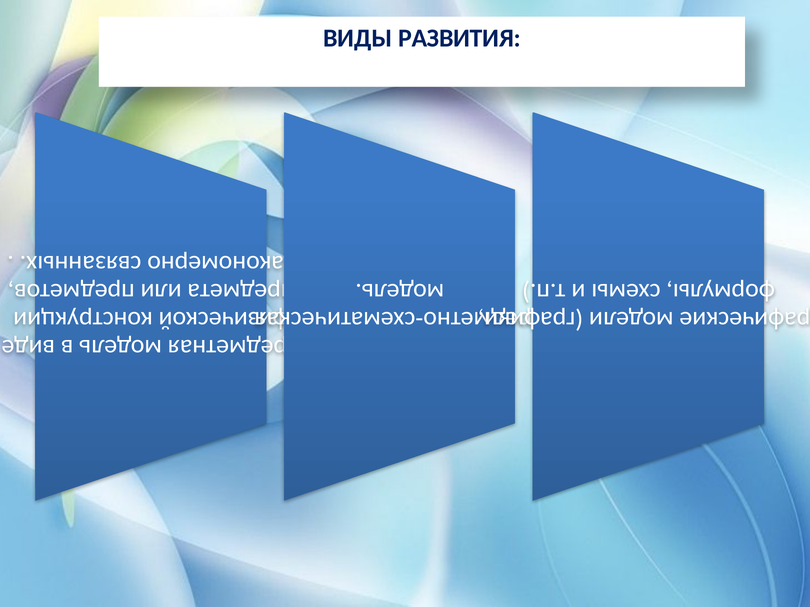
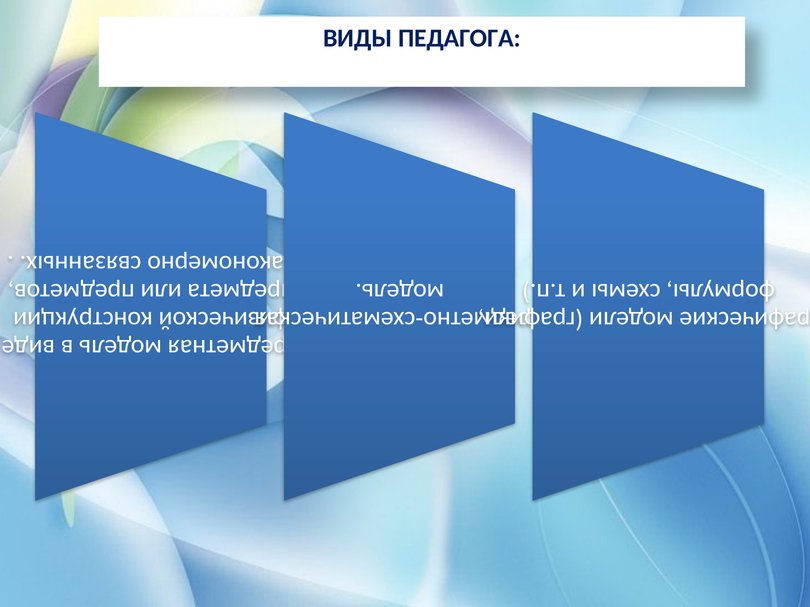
РАЗВИТИЯ: РАЗВИТИЯ -> ПЕДАГОГА
